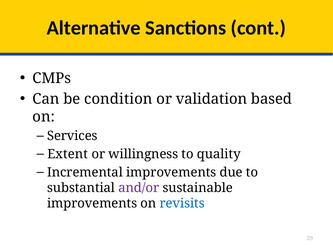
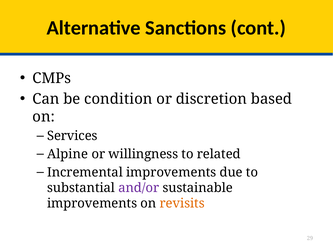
validation: validation -> discretion
Extent: Extent -> Alpine
quality: quality -> related
revisits colour: blue -> orange
